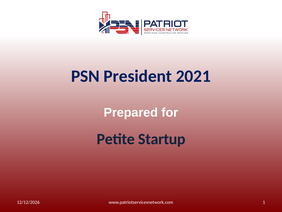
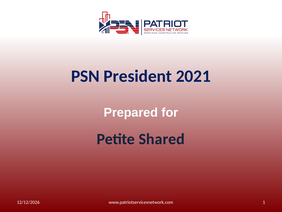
Startup: Startup -> Shared
